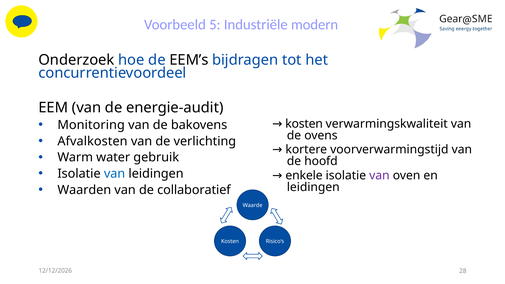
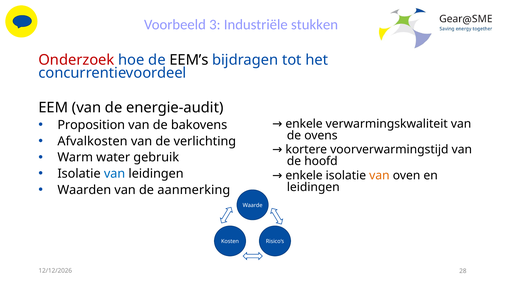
5: 5 -> 3
modern: modern -> stukken
Onderzoek colour: black -> red
kosten at (304, 124): kosten -> enkele
Monitoring: Monitoring -> Proposition
van at (379, 175) colour: purple -> orange
collaboratief: collaboratief -> aanmerking
